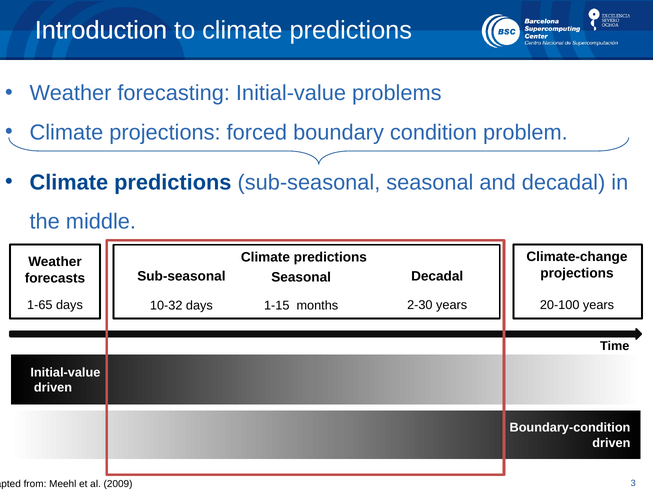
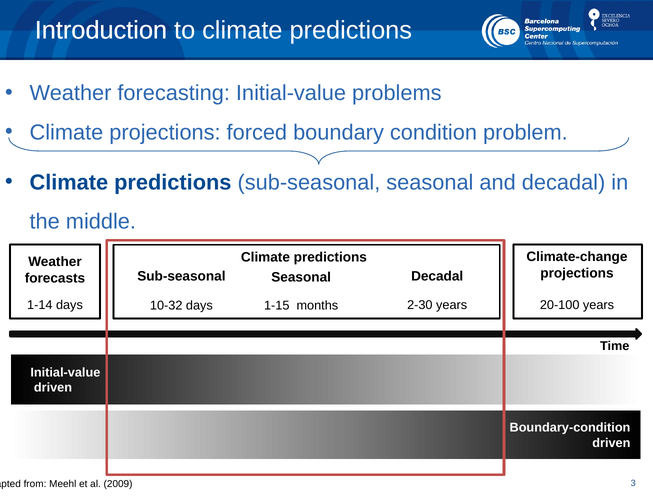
1-65: 1-65 -> 1-14
